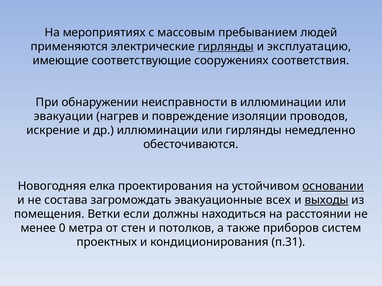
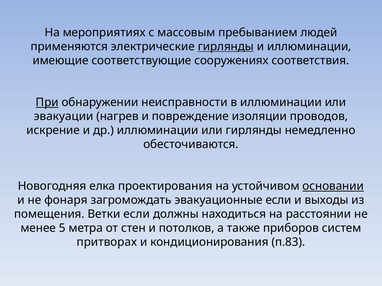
и эксплуатацию: эксплуатацию -> иллюминации
При underline: none -> present
состава: состава -> фонаря
эвакуационные всех: всех -> если
выходы underline: present -> none
0: 0 -> 5
проектных: проектных -> притворах
п.31: п.31 -> п.83
